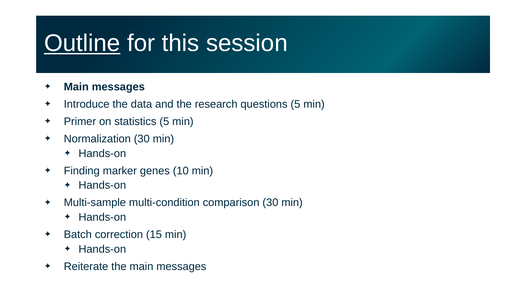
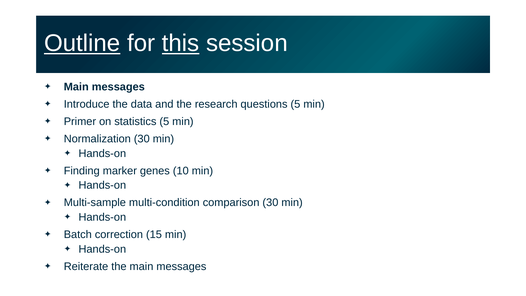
this underline: none -> present
